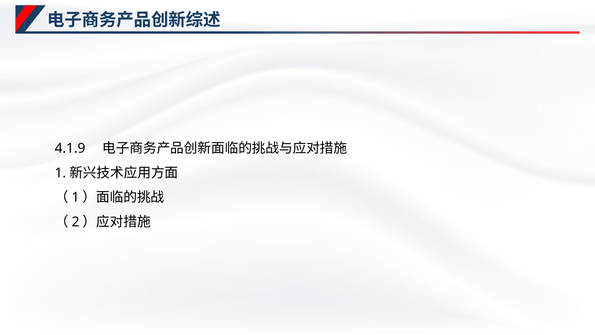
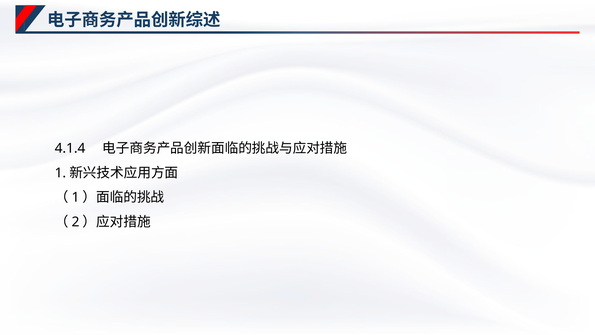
4.1.9: 4.1.9 -> 4.1.4
